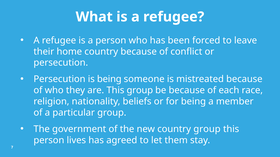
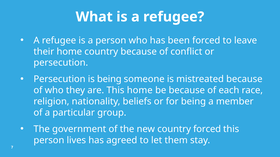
This group: group -> home
country group: group -> forced
